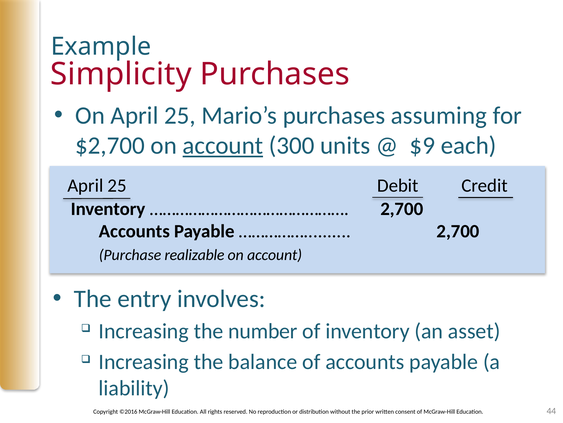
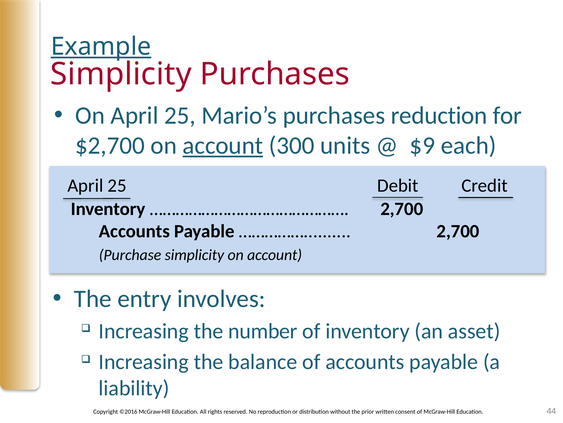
Example underline: none -> present
assuming: assuming -> reduction
Purchase realizable: realizable -> simplicity
